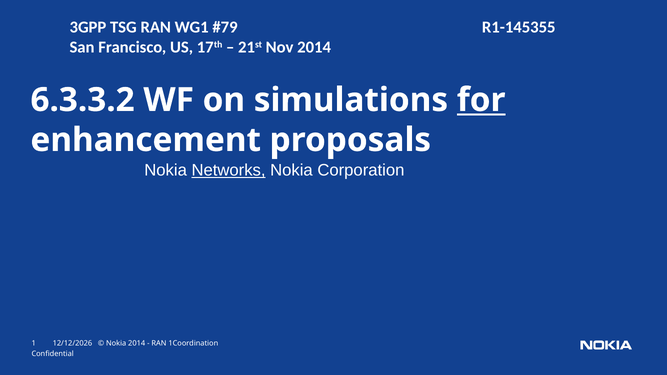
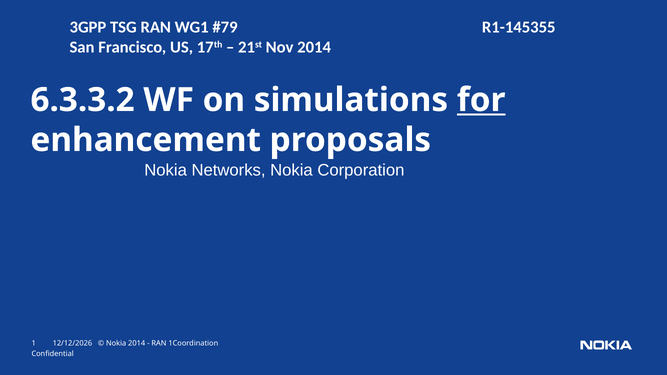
Networks underline: present -> none
